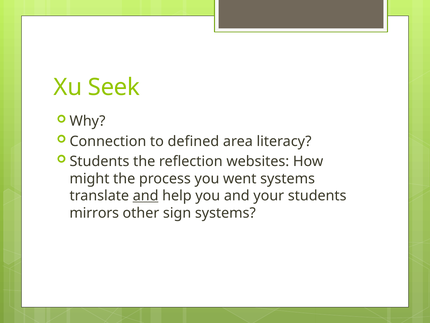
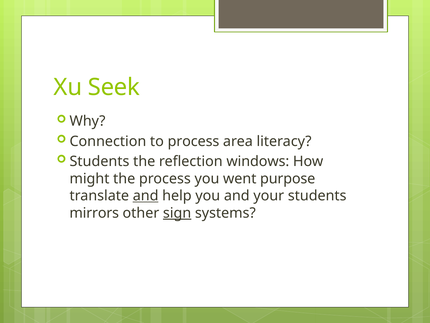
to defined: defined -> process
websites: websites -> windows
went systems: systems -> purpose
sign underline: none -> present
